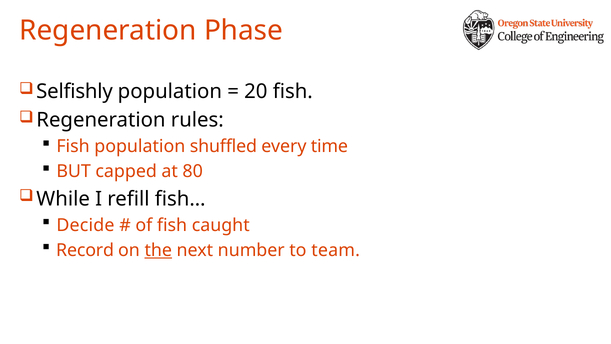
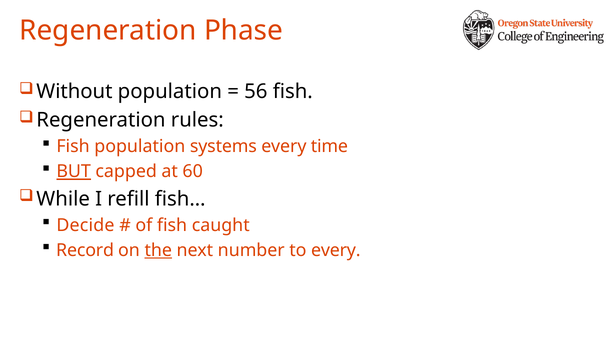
Selfishly: Selfishly -> Without
20: 20 -> 56
shuffled: shuffled -> systems
BUT underline: none -> present
80: 80 -> 60
to team: team -> every
